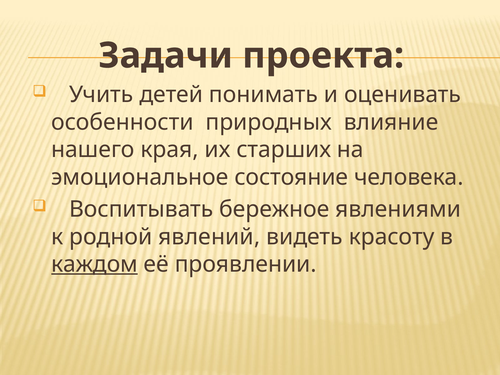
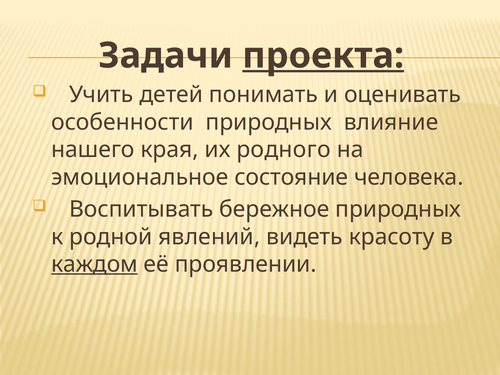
проекта underline: none -> present
старших: старших -> родного
бережное явлениями: явлениями -> природных
